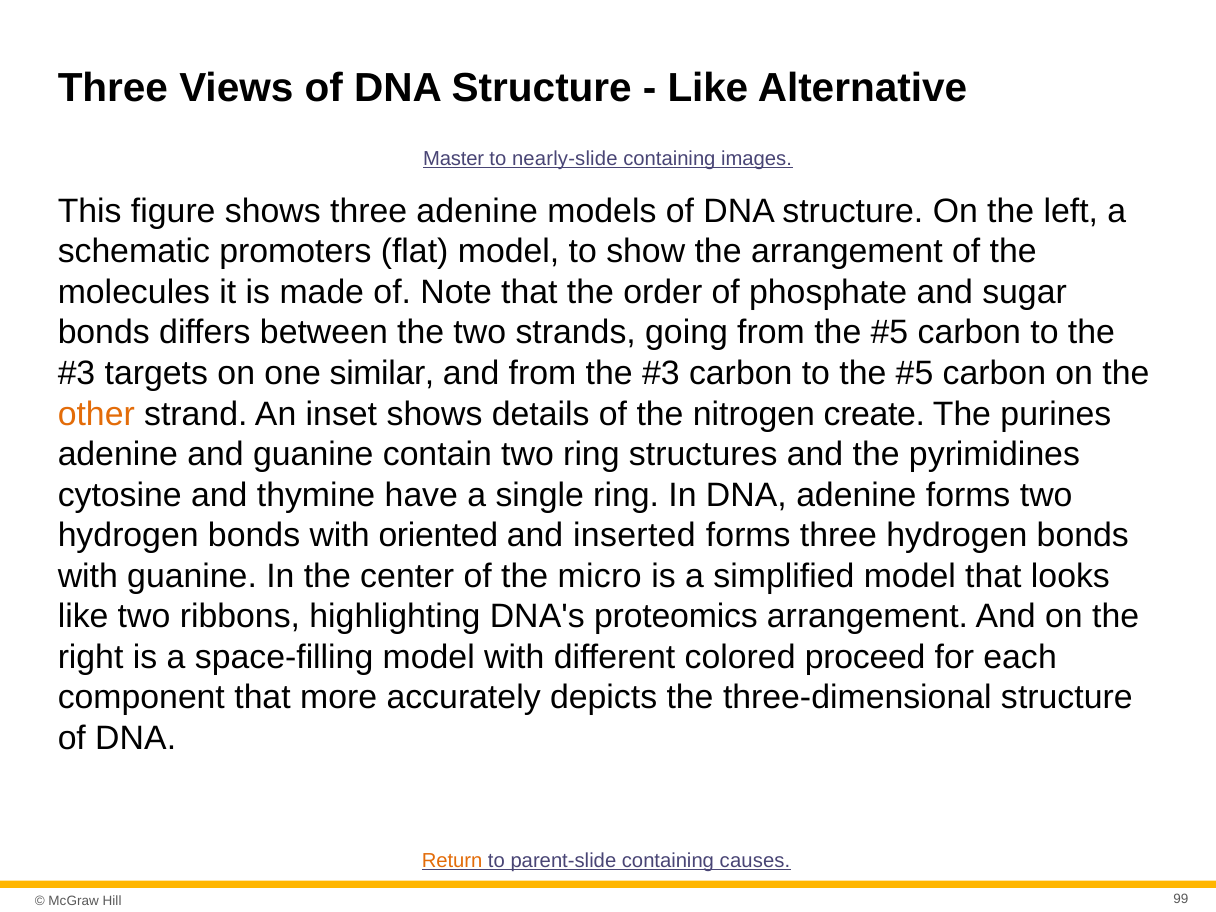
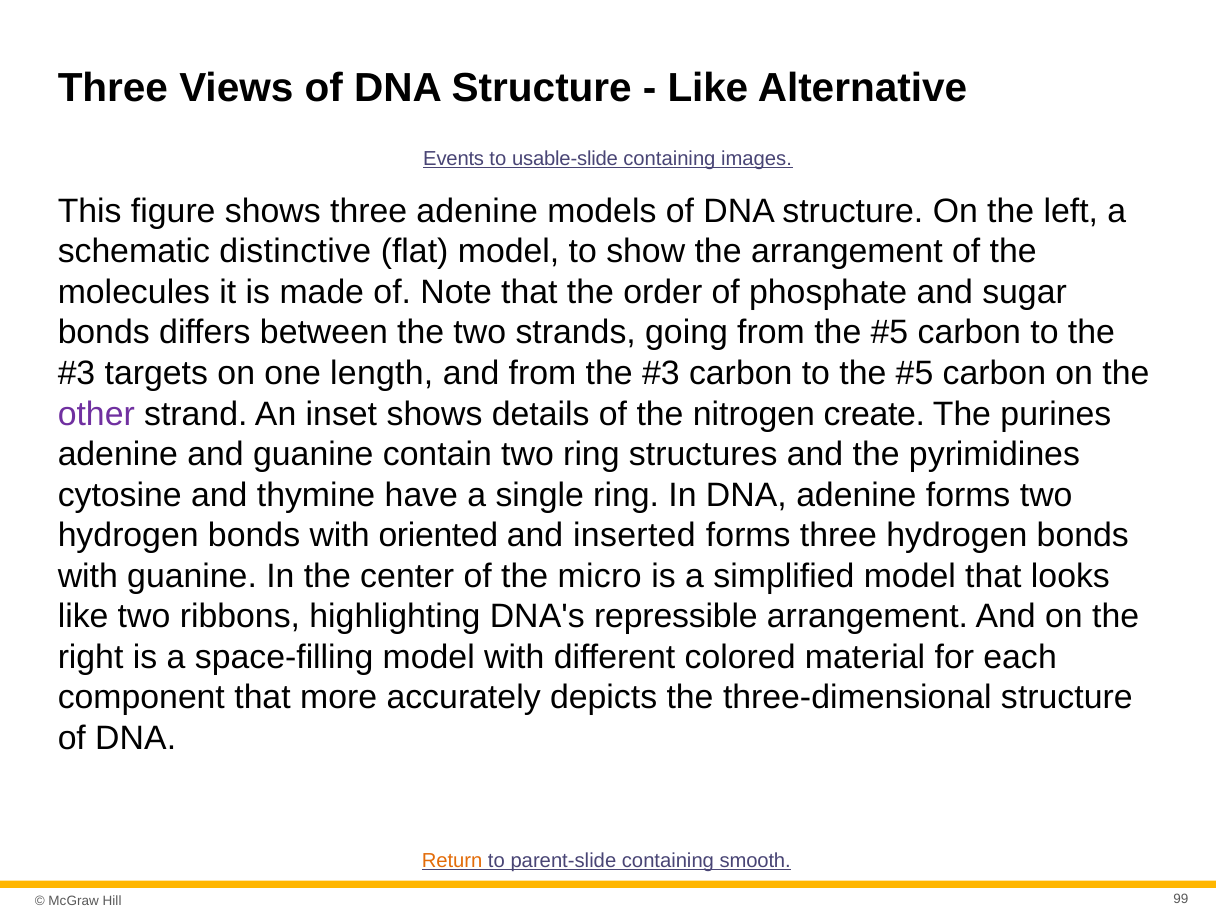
Master: Master -> Events
nearly-slide: nearly-slide -> usable-slide
promoters: promoters -> distinctive
similar: similar -> length
other colour: orange -> purple
proteomics: proteomics -> repressible
proceed: proceed -> material
causes: causes -> smooth
